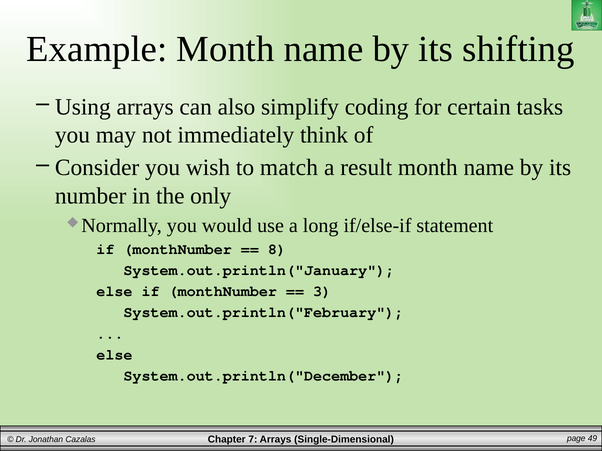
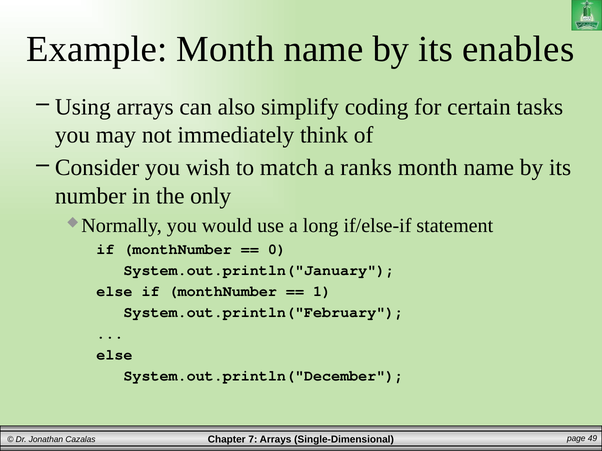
shifting: shifting -> enables
result: result -> ranks
8: 8 -> 0
3: 3 -> 1
